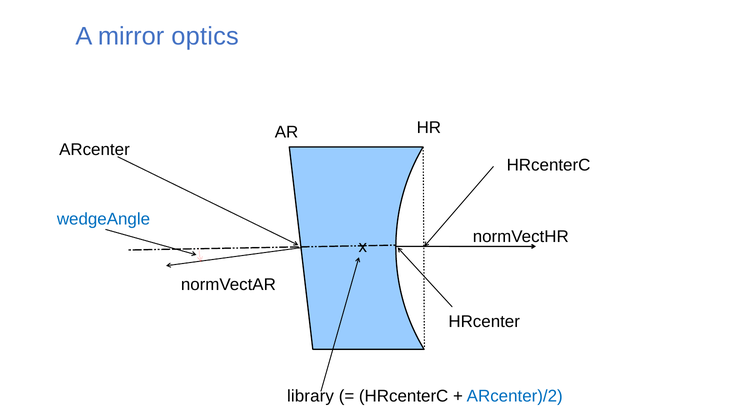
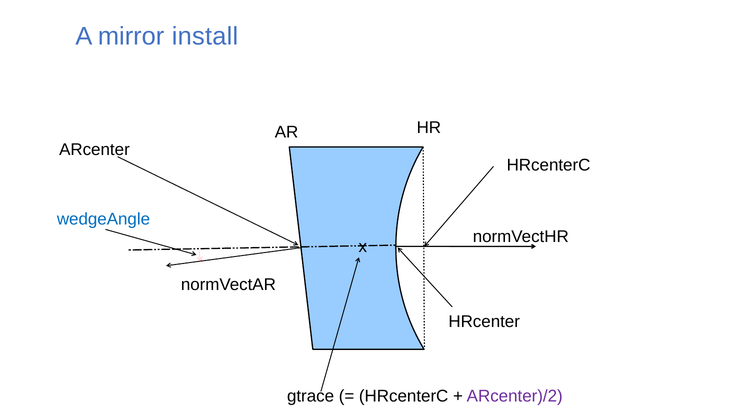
optics: optics -> install
library: library -> gtrace
ARcenter)/2 colour: blue -> purple
